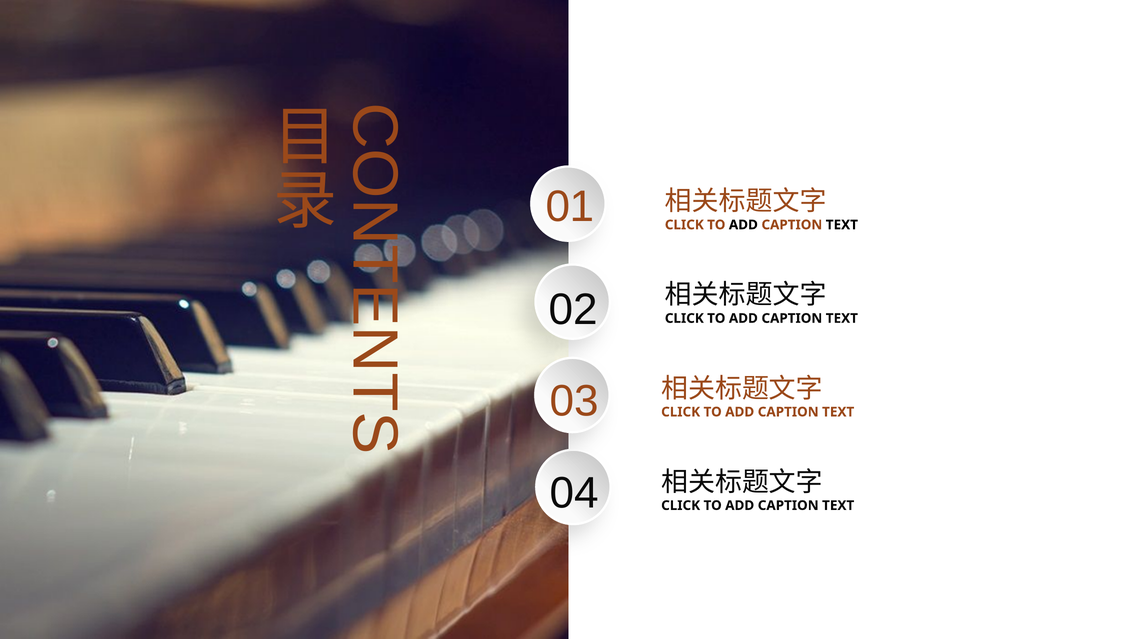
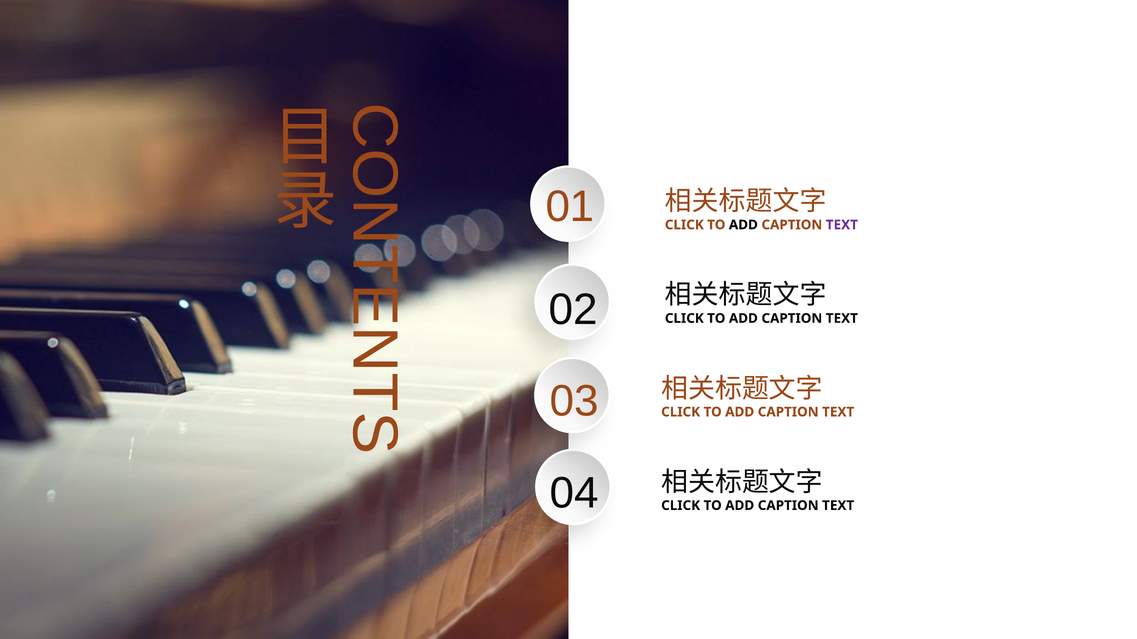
TEXT at (842, 225) colour: black -> purple
